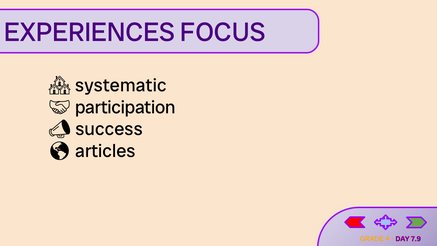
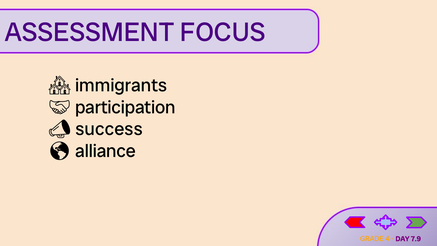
EXPERIENCES: EXPERIENCES -> ASSESSMENT
systematic: systematic -> immigrants
articles: articles -> alliance
